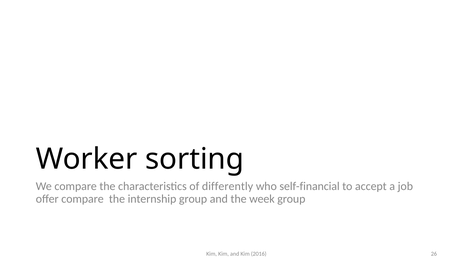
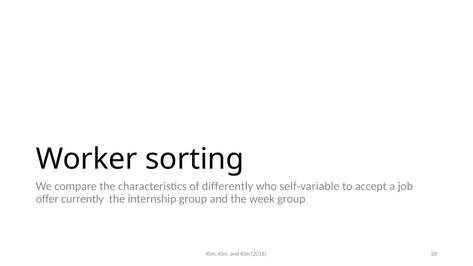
self-financial: self-financial -> self-variable
offer compare: compare -> currently
